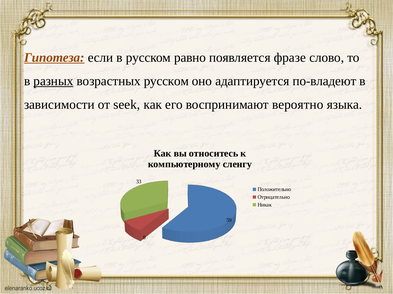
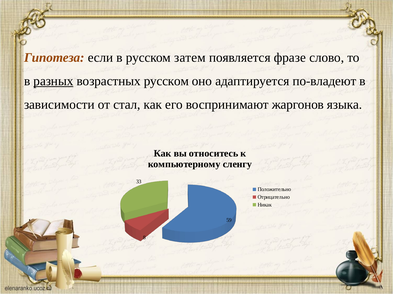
Гипотеза underline: present -> none
равно: равно -> затем
seek: seek -> стал
вероятно: вероятно -> жаргонов
